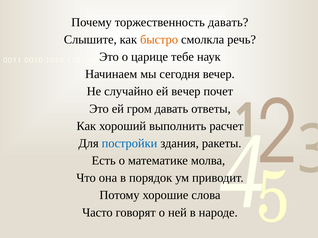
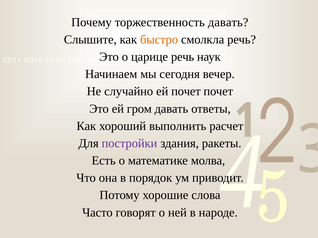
тебе at (182, 57): тебе -> речь
ей вечер: вечер -> почет
постройки colour: blue -> purple
